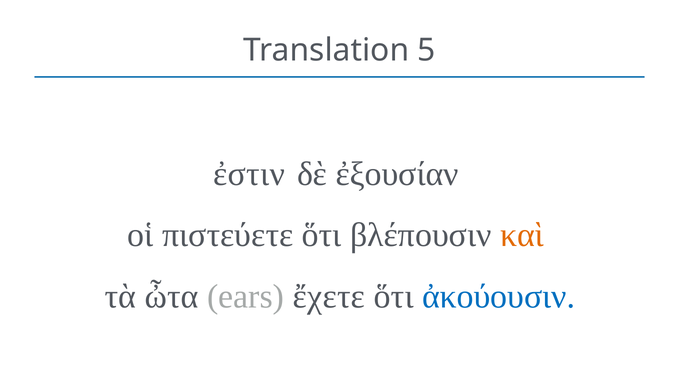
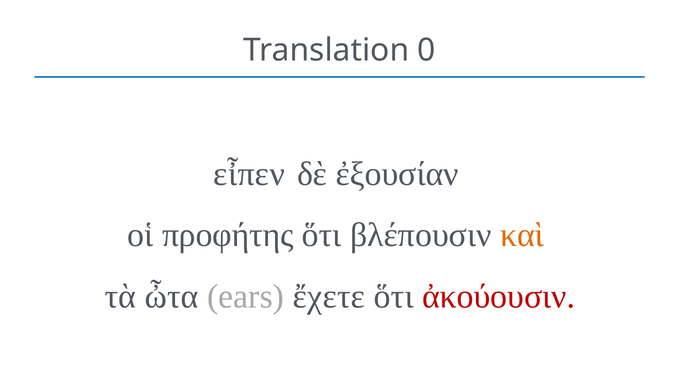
5: 5 -> 0
ἐστιν: ἐστιν -> εἶπεν
πιστεύετε: πιστεύετε -> προφήτης
ἀκούουσιν colour: blue -> red
